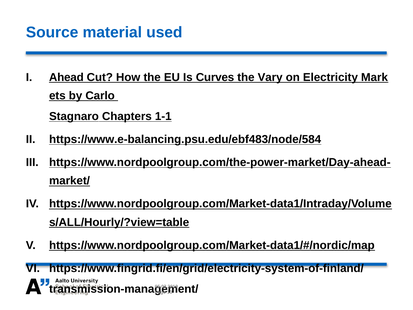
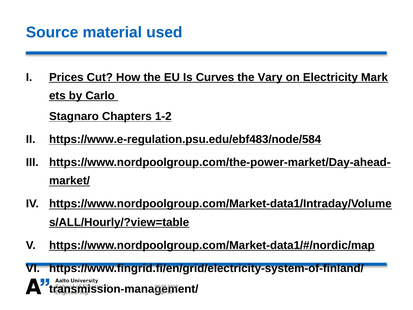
Ahead: Ahead -> Prices
1-1: 1-1 -> 1-2
https://www.e-balancing.psu.edu/ebf483/node/584: https://www.e-balancing.psu.edu/ebf483/node/584 -> https://www.e-regulation.psu.edu/ebf483/node/584
